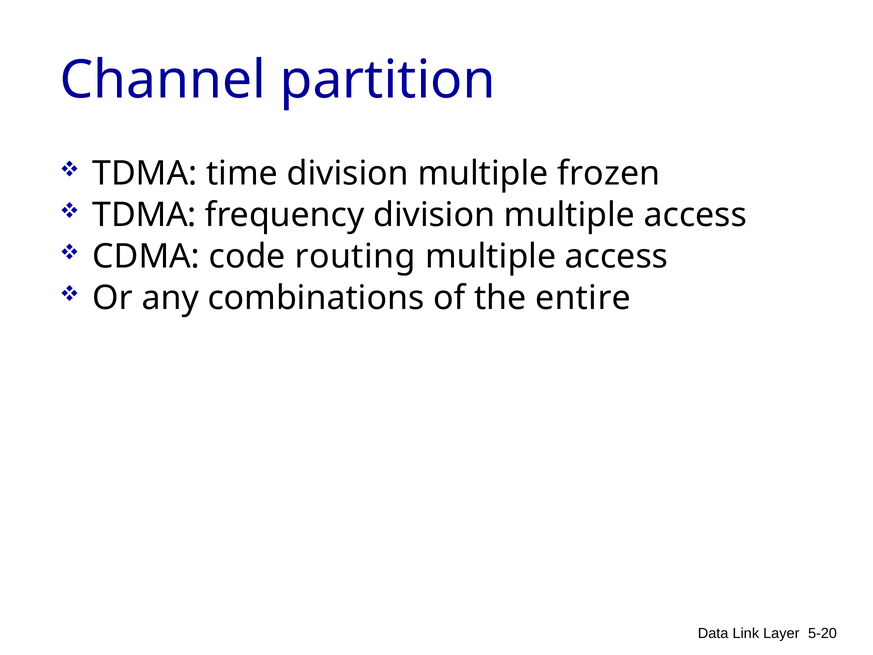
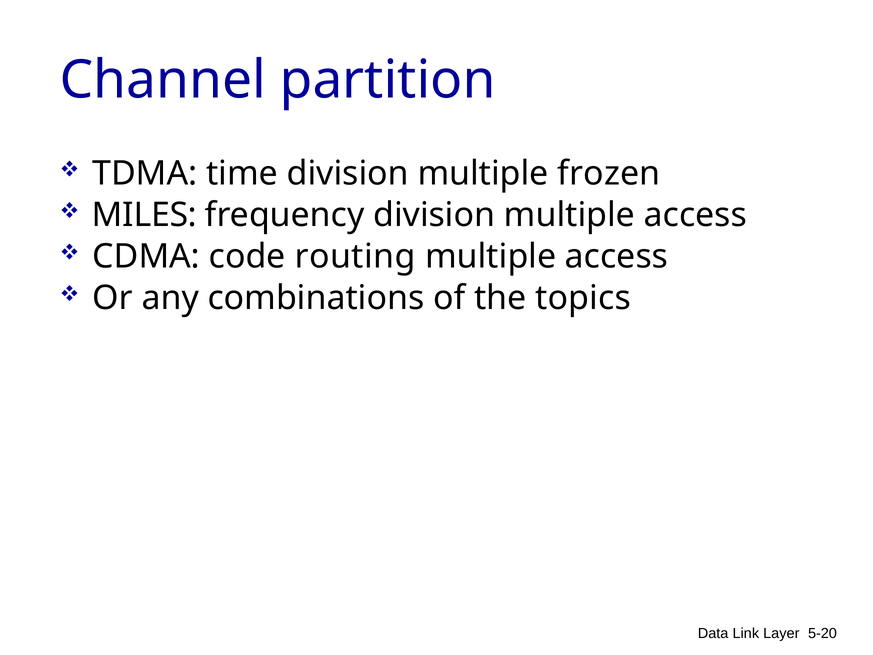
TDMA at (144, 215): TDMA -> MILES
entire: entire -> topics
